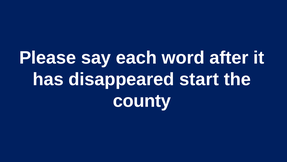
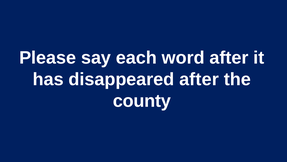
disappeared start: start -> after
